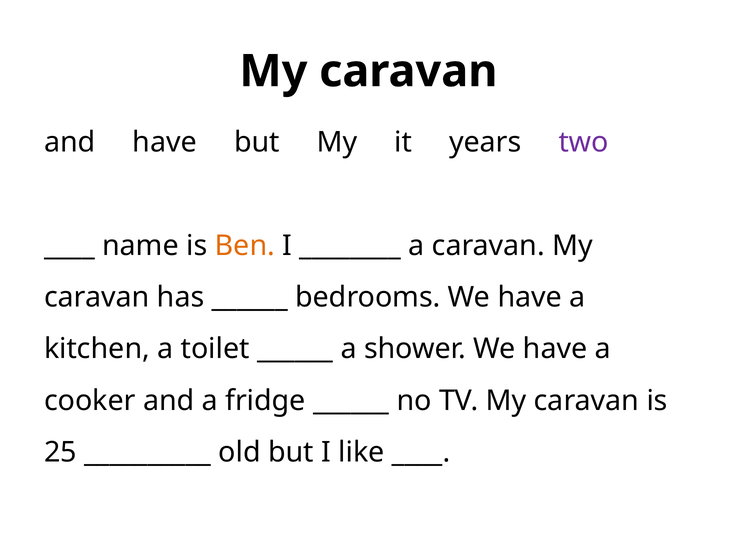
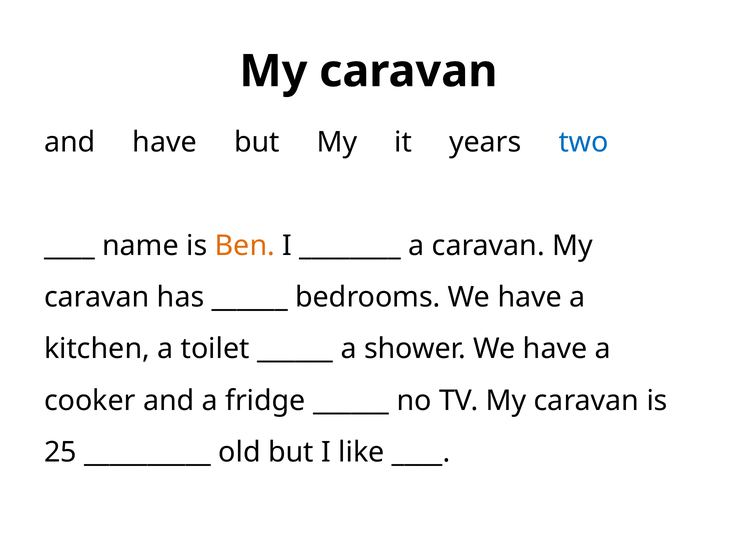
two colour: purple -> blue
